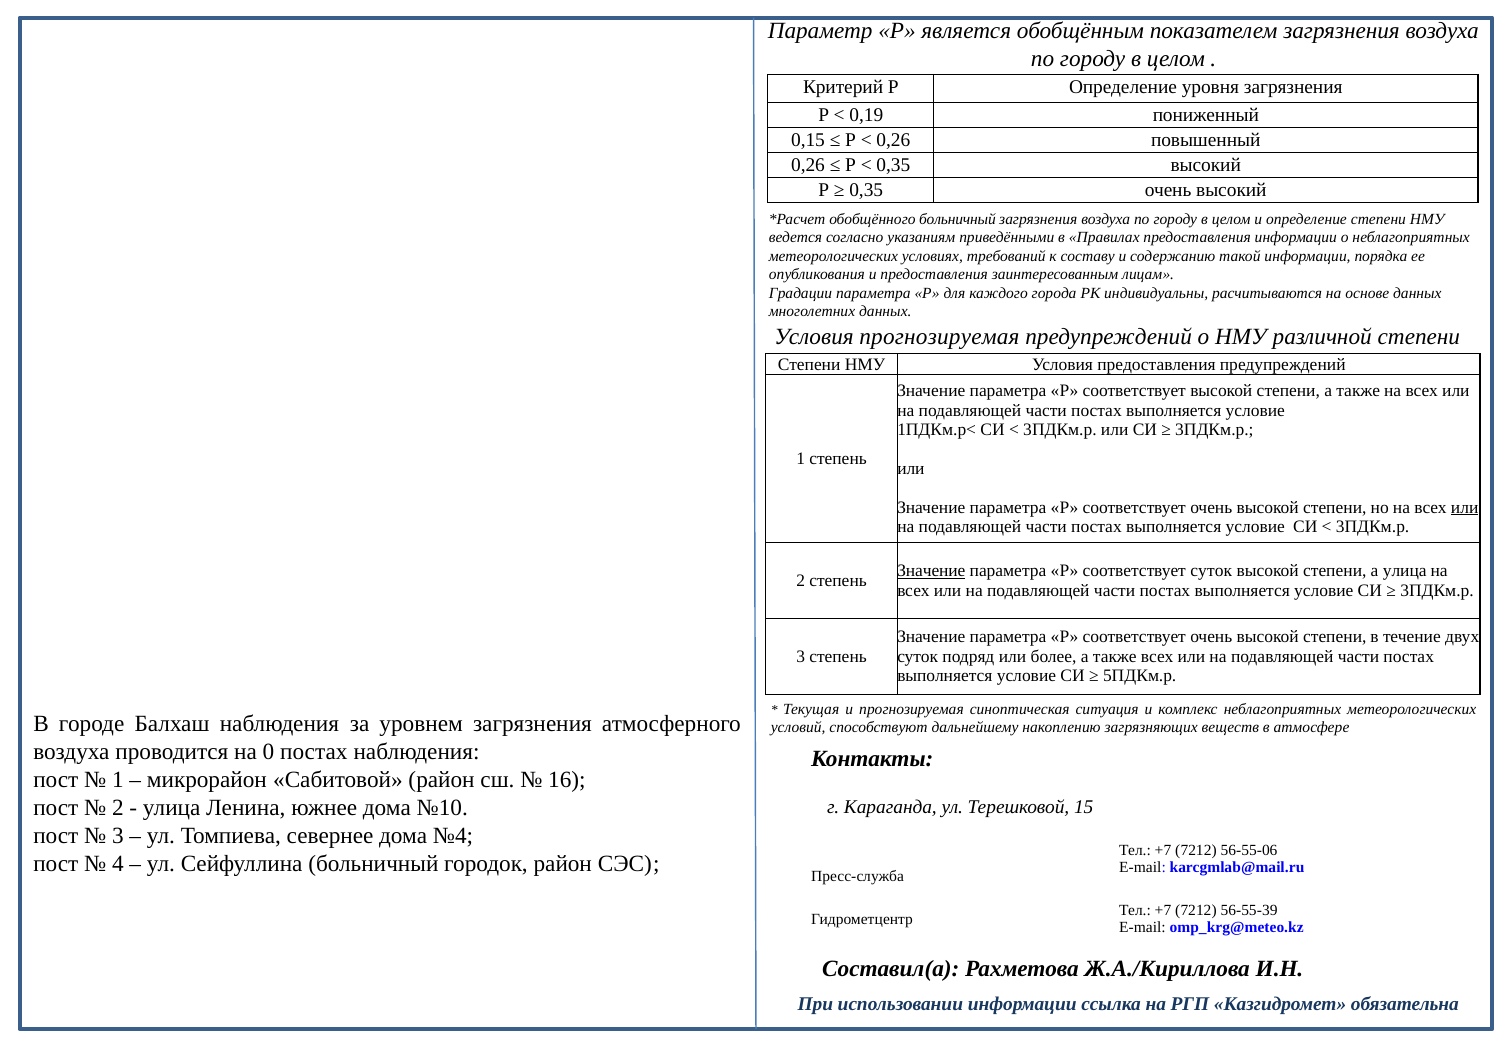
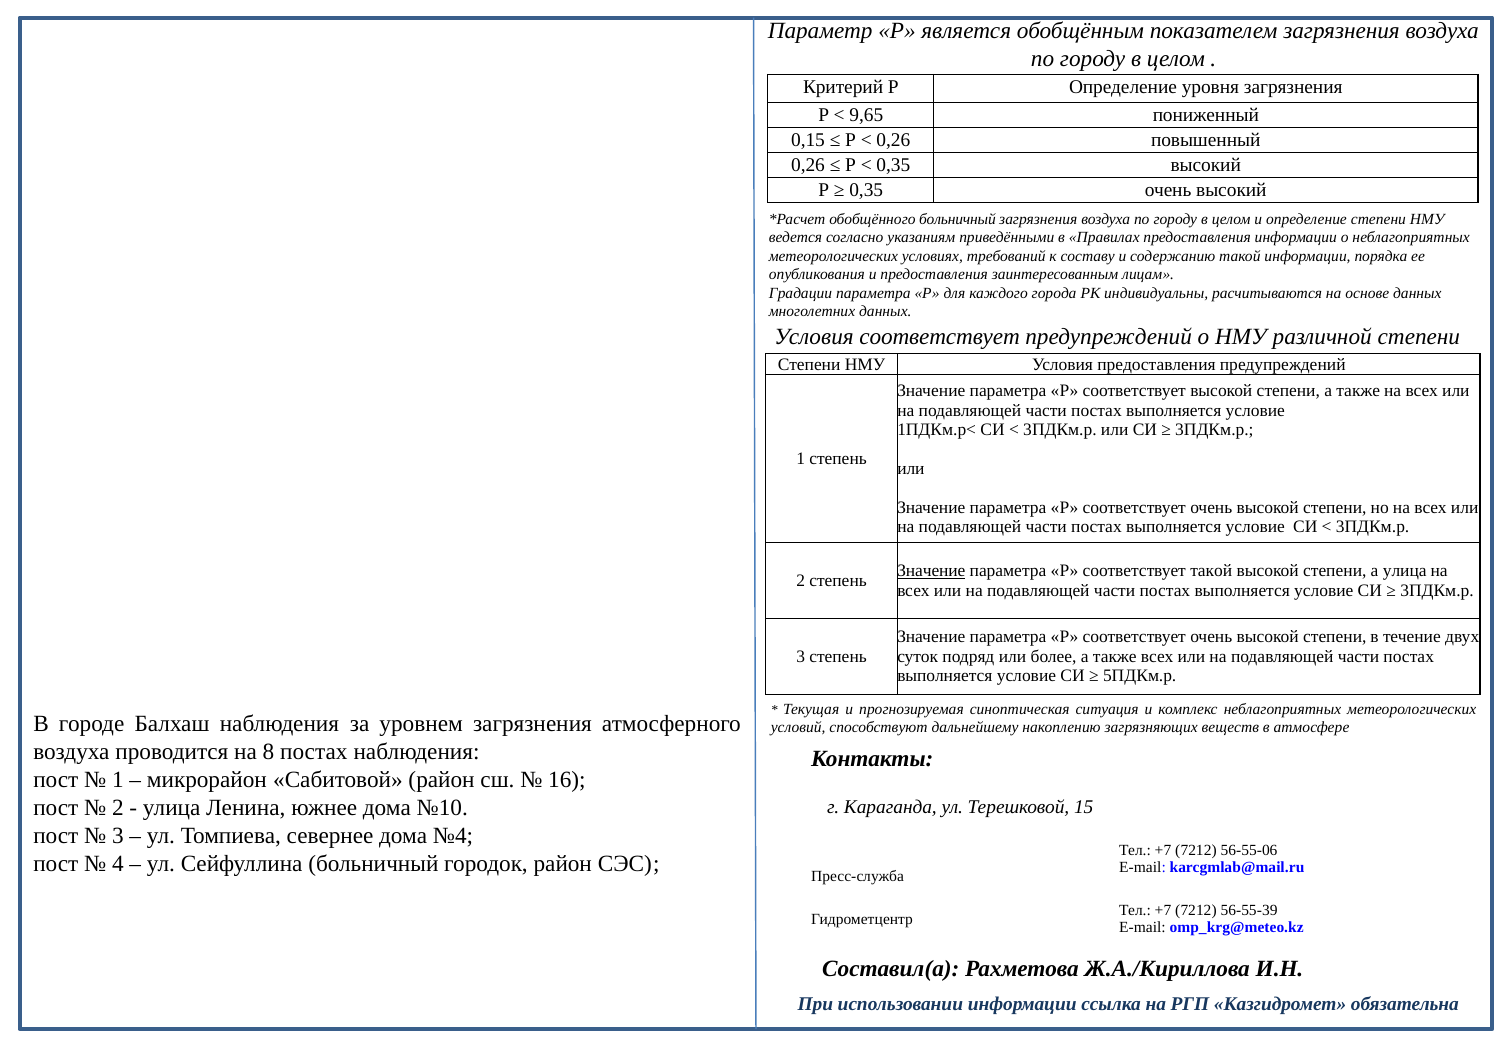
0,19: 0,19 -> 9,65
Условия прогнозируемая: прогнозируемая -> соответствует
или at (1465, 507) underline: present -> none
соответствует суток: суток -> такой
0: 0 -> 8
